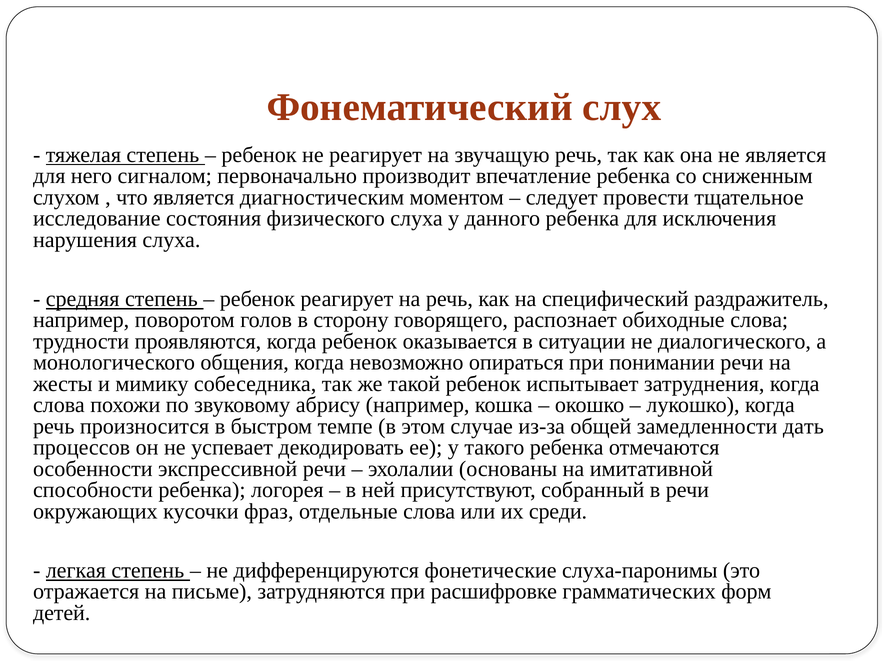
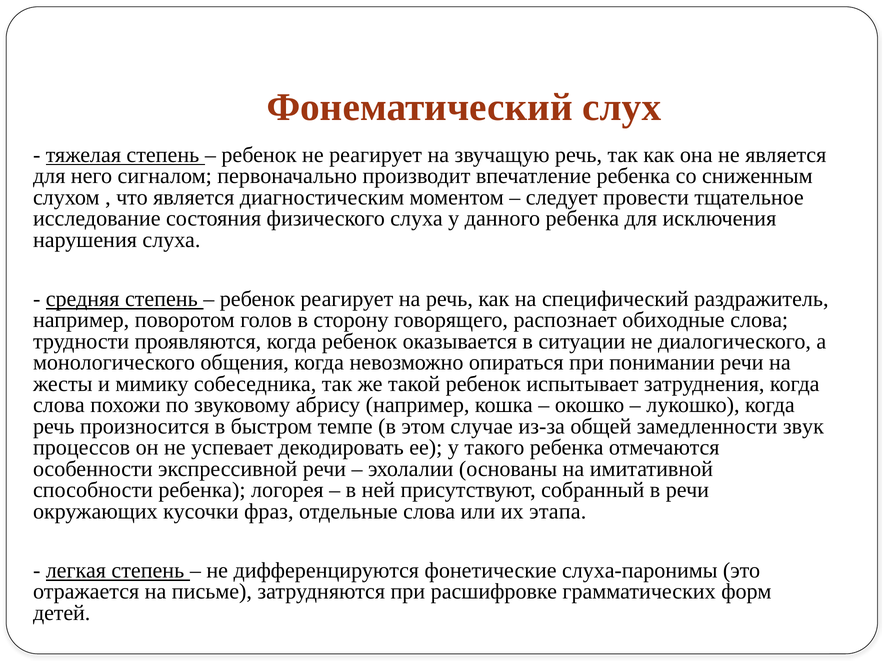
дать: дать -> звук
среди: среди -> этапа
